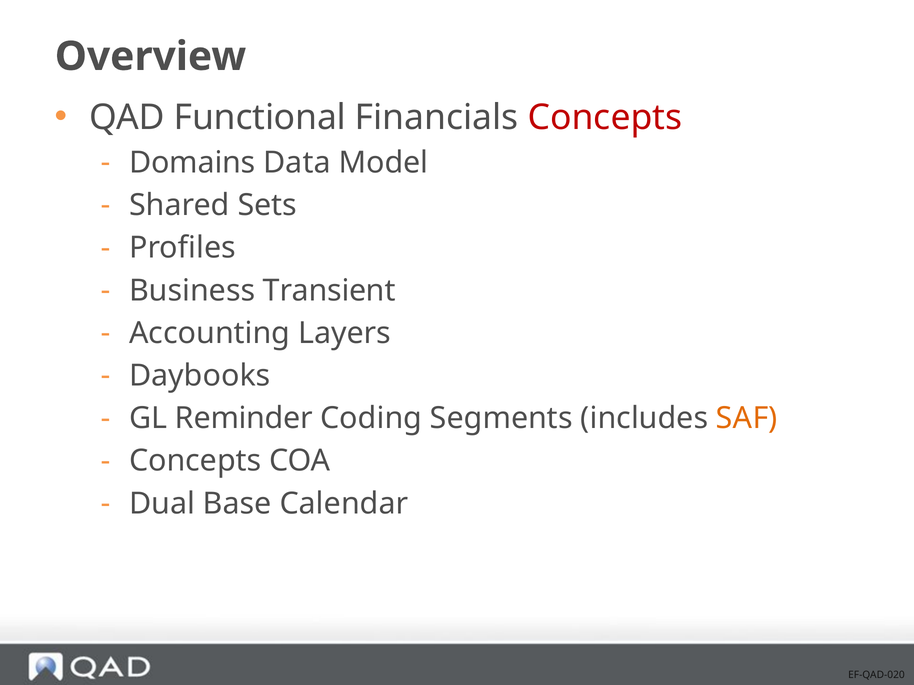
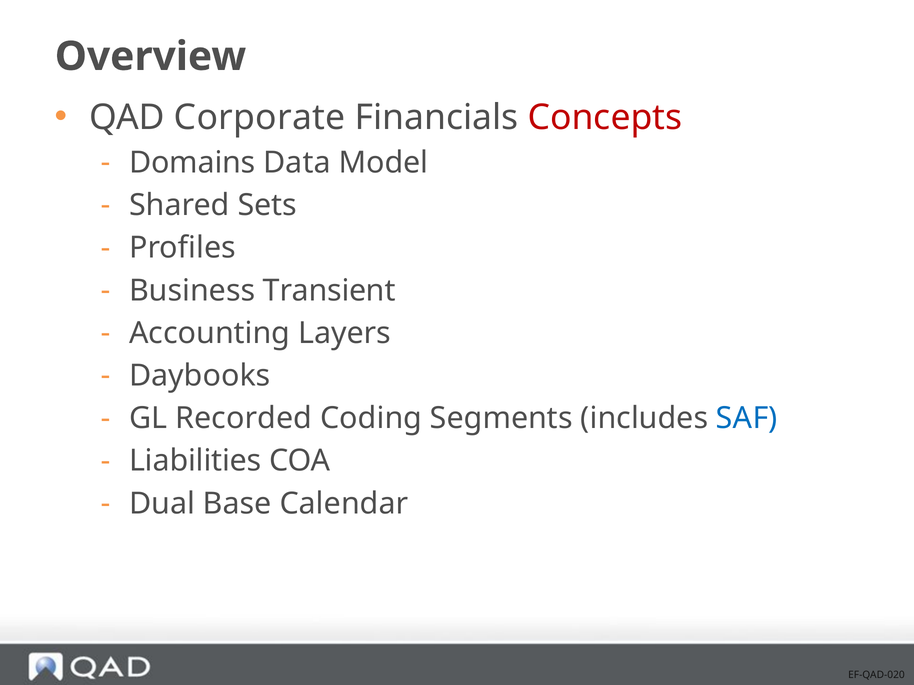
Functional: Functional -> Corporate
Reminder: Reminder -> Recorded
SAF colour: orange -> blue
Concepts at (195, 461): Concepts -> Liabilities
